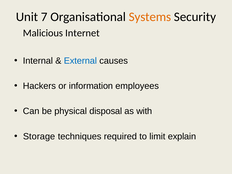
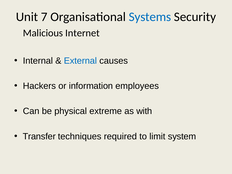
Systems colour: orange -> blue
disposal: disposal -> extreme
Storage: Storage -> Transfer
explain: explain -> system
